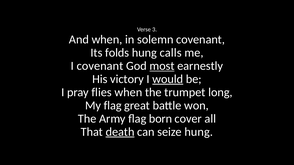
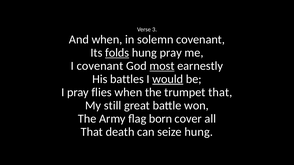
folds underline: none -> present
hung calls: calls -> pray
victory: victory -> battles
trumpet long: long -> that
My flag: flag -> still
death underline: present -> none
